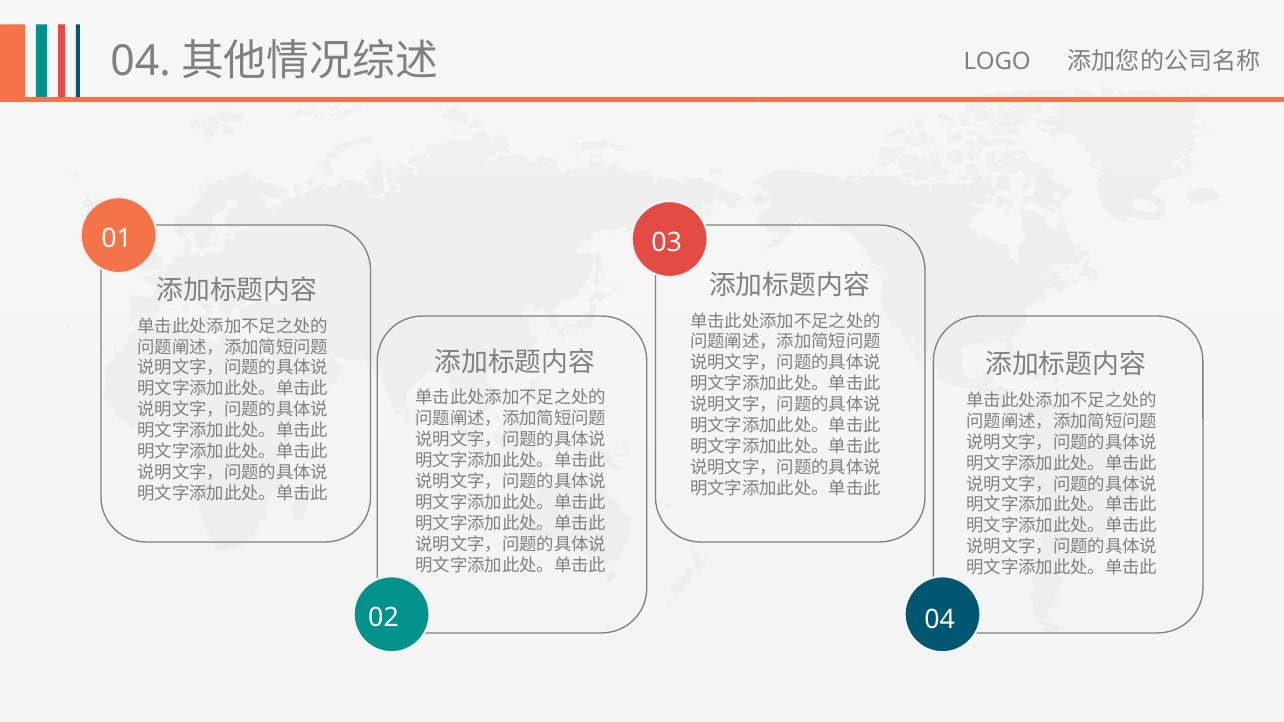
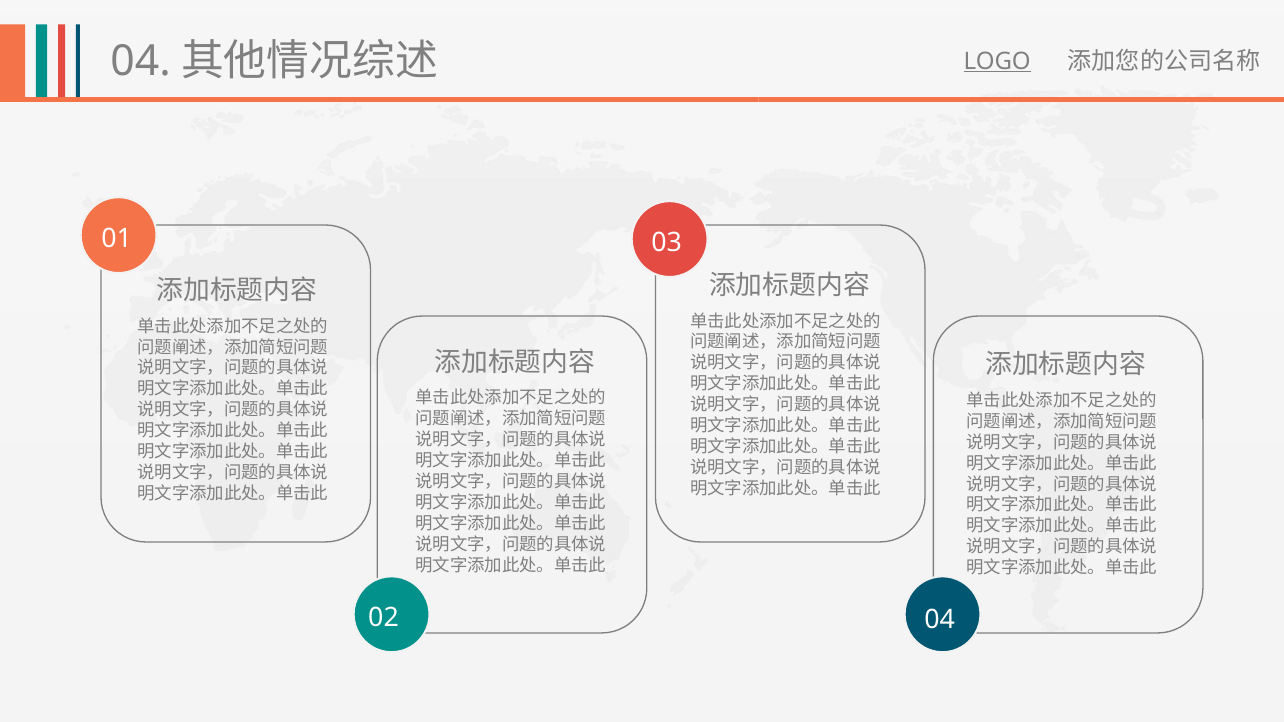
LOGO underline: none -> present
